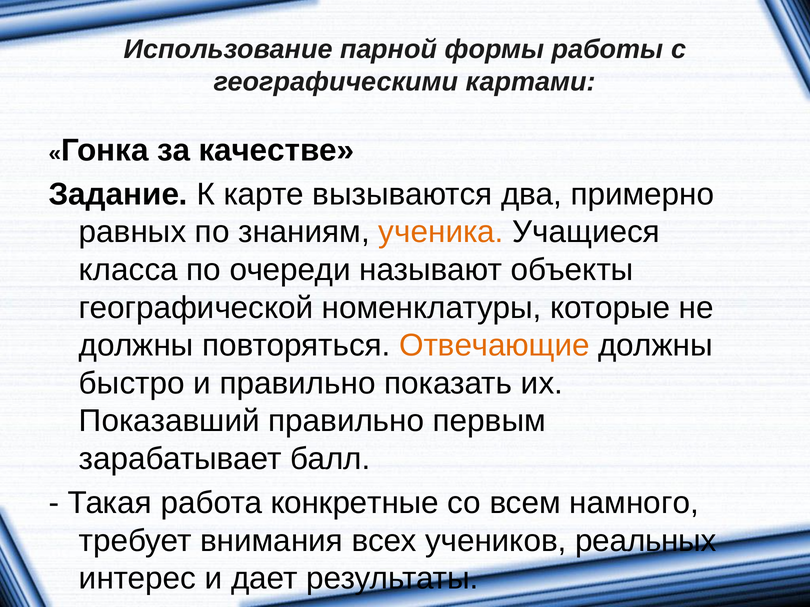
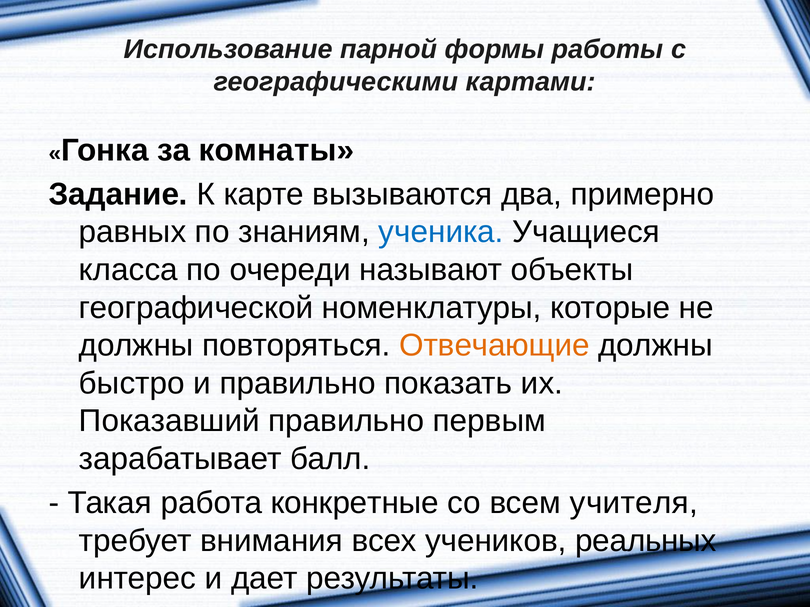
качестве: качестве -> комнаты
ученика colour: orange -> blue
намного: намного -> учителя
